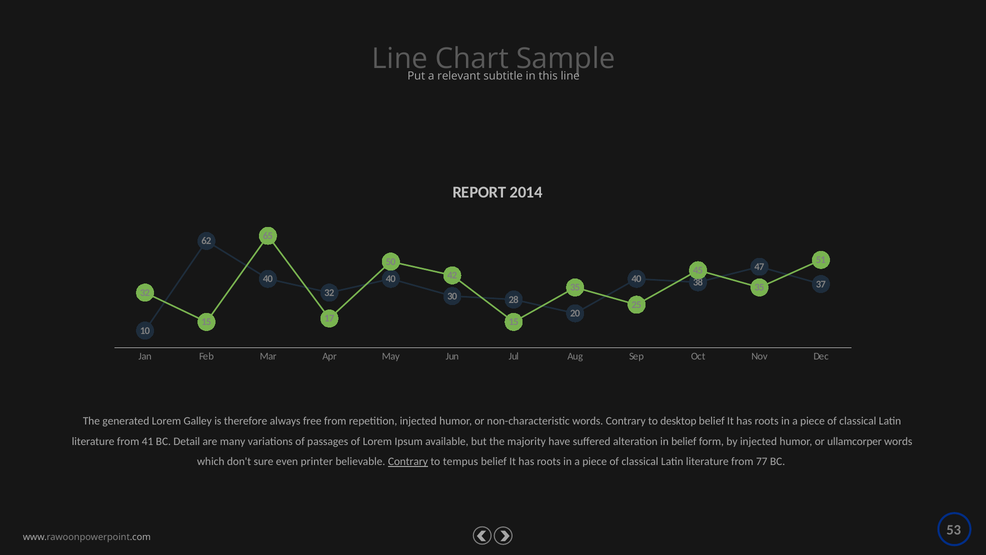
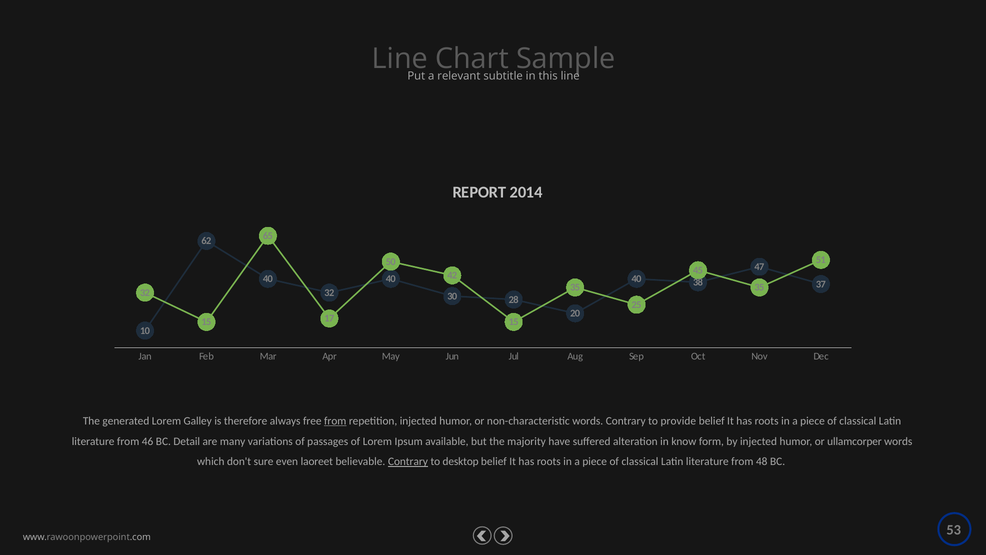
from at (335, 421) underline: none -> present
desktop: desktop -> provide
41: 41 -> 46
in belief: belief -> know
printer: printer -> laoreet
tempus: tempus -> desktop
77: 77 -> 48
